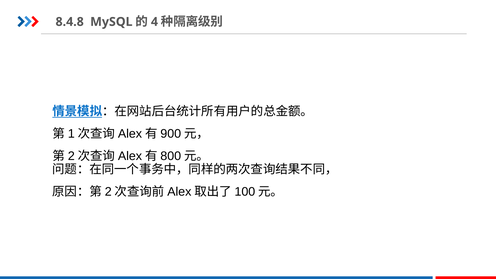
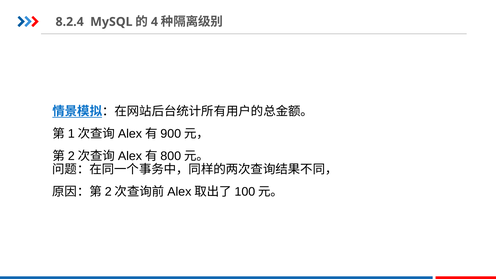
8.4.8: 8.4.8 -> 8.2.4
